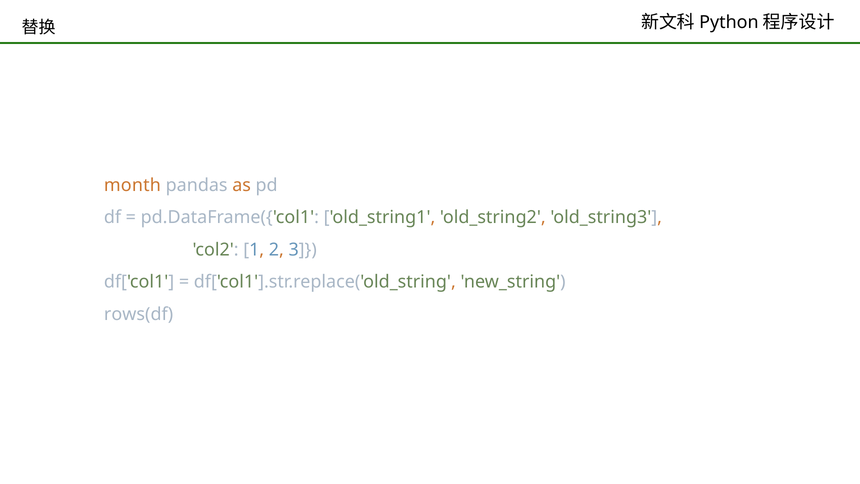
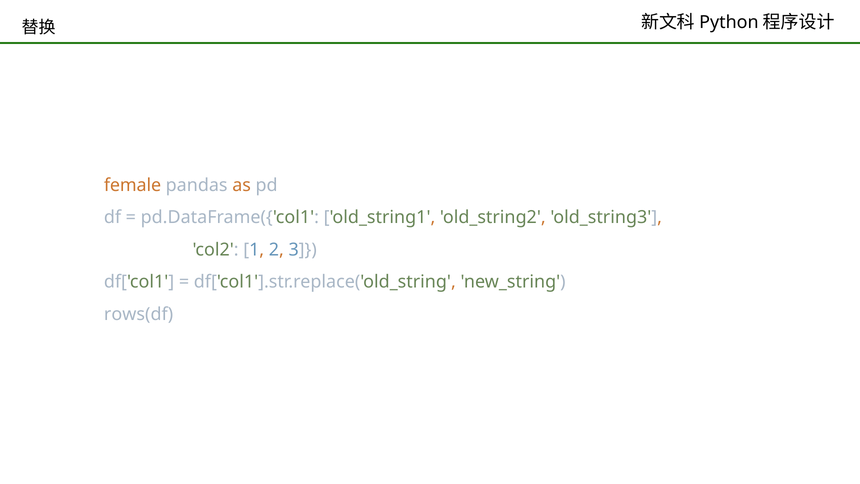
month: month -> female
